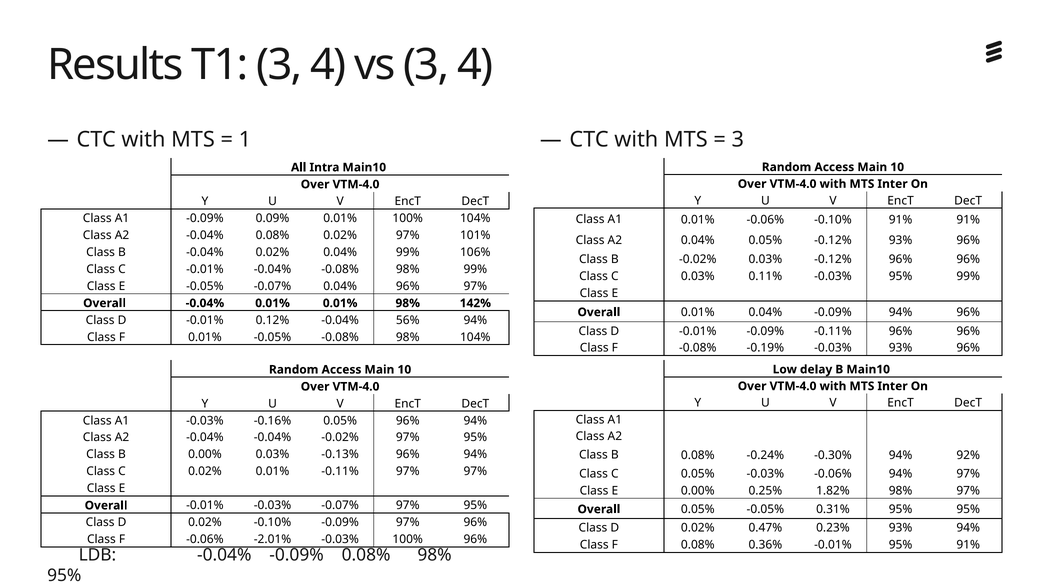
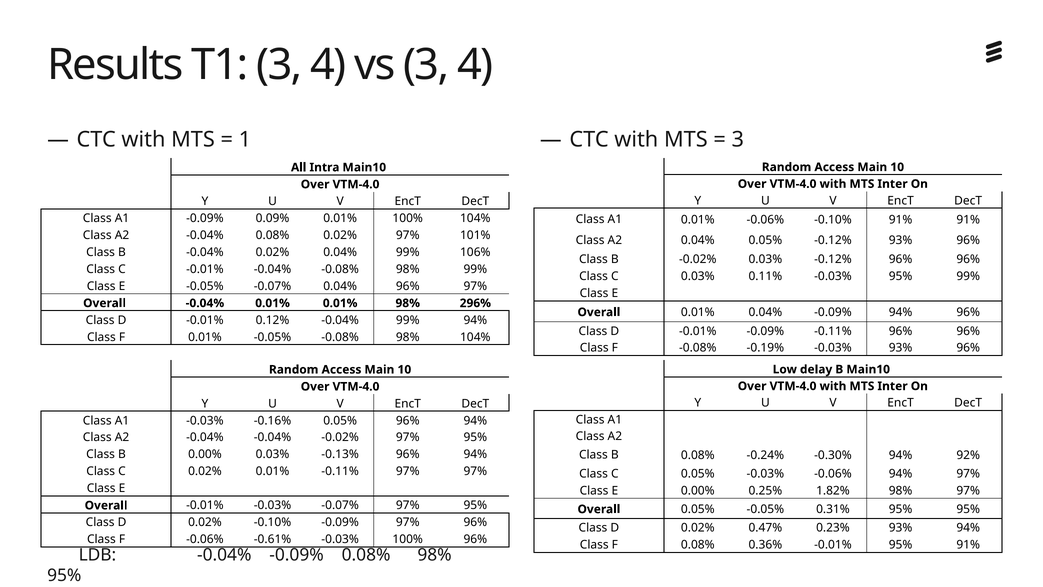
142%: 142% -> 296%
-0.04% 56%: 56% -> 99%
-2.01%: -2.01% -> -0.61%
